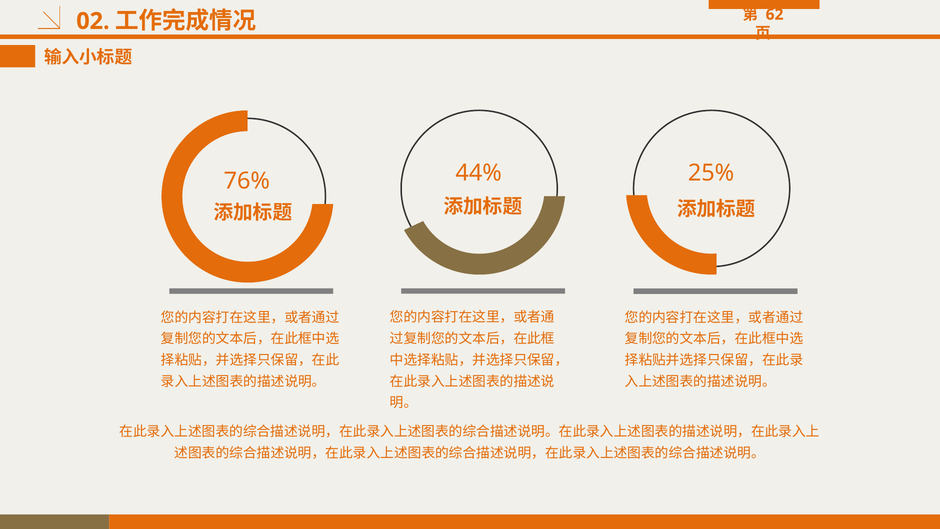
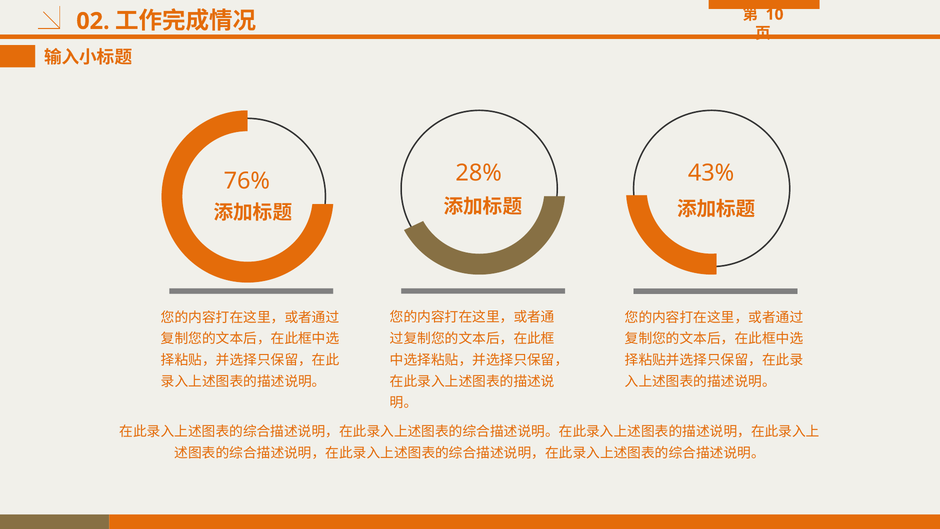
62: 62 -> 10
44%: 44% -> 28%
25%: 25% -> 43%
